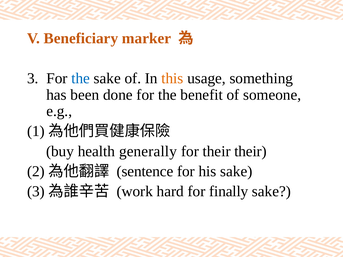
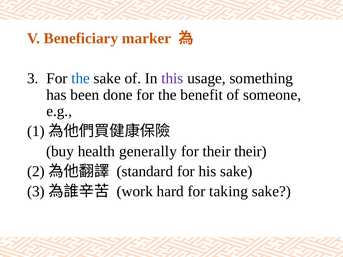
this colour: orange -> purple
sentence: sentence -> standard
finally: finally -> taking
